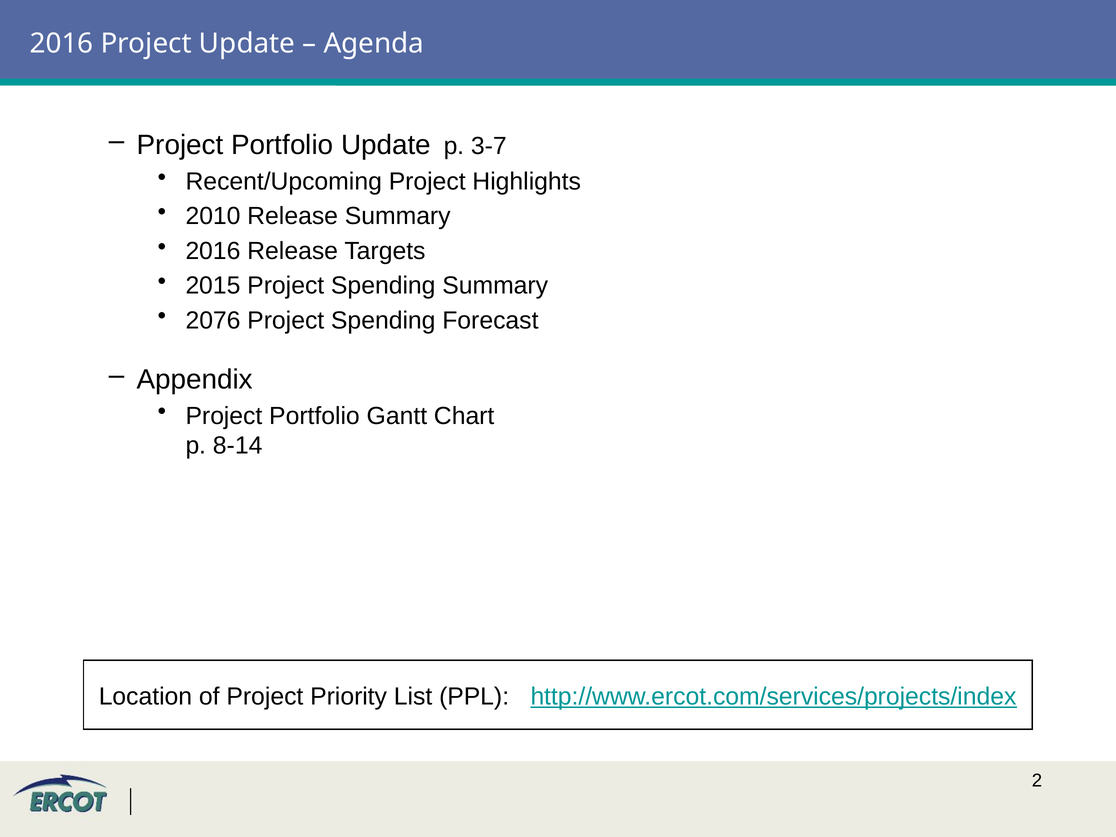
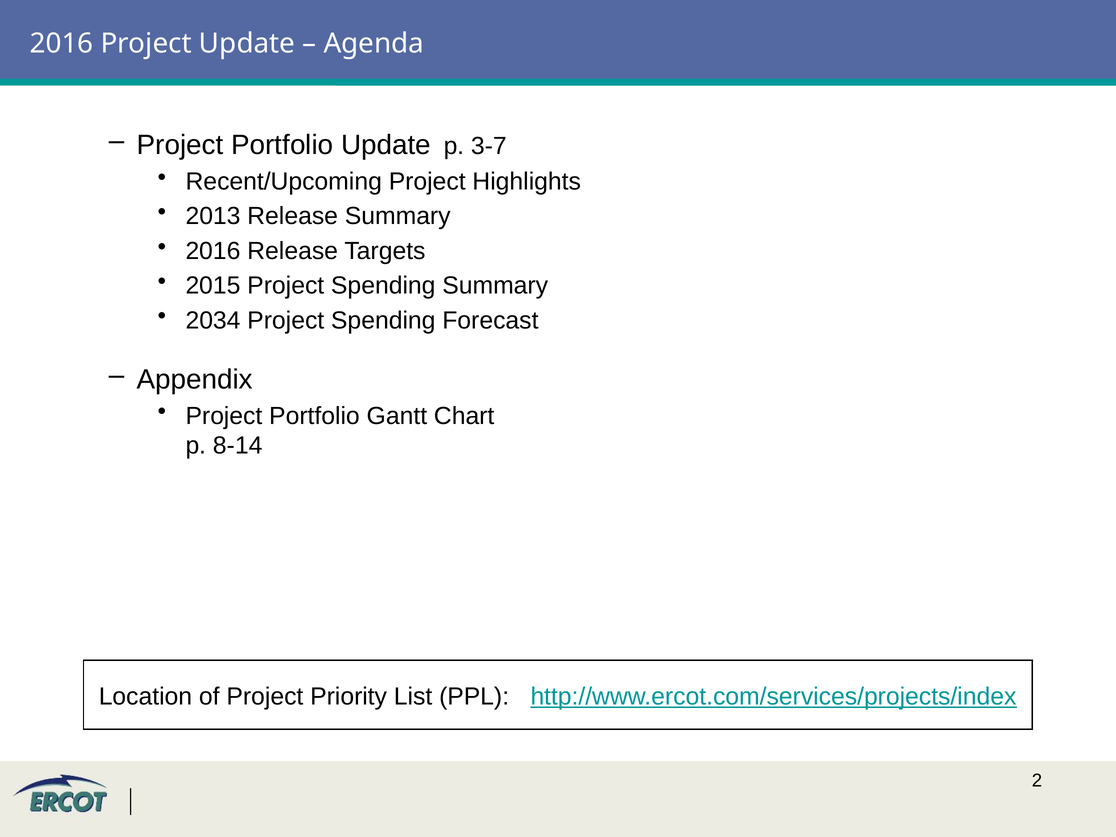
2010: 2010 -> 2013
2076: 2076 -> 2034
